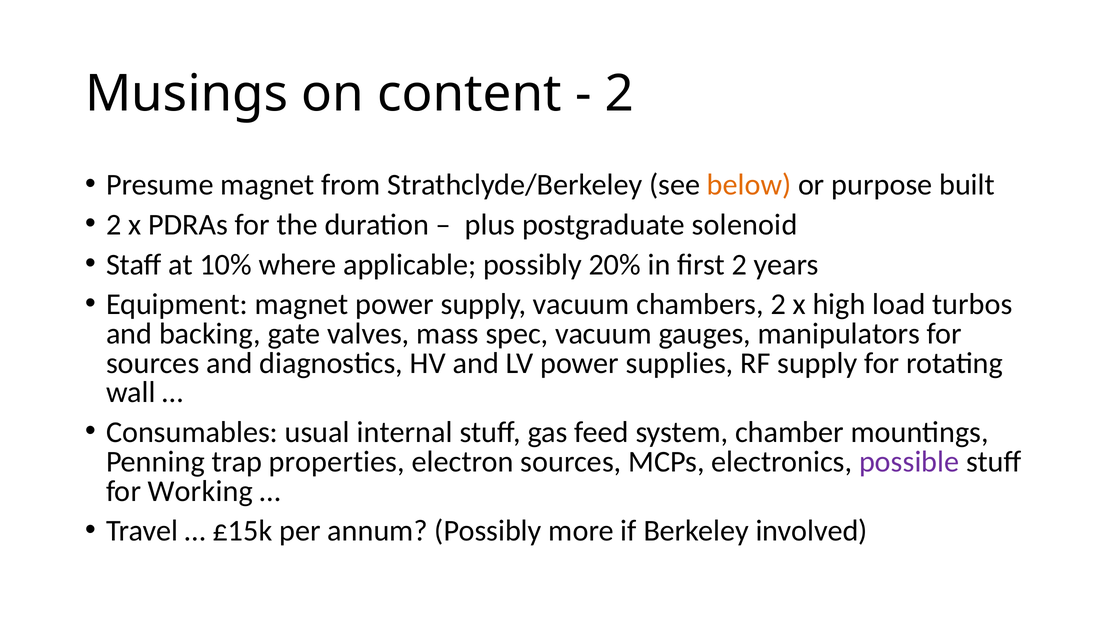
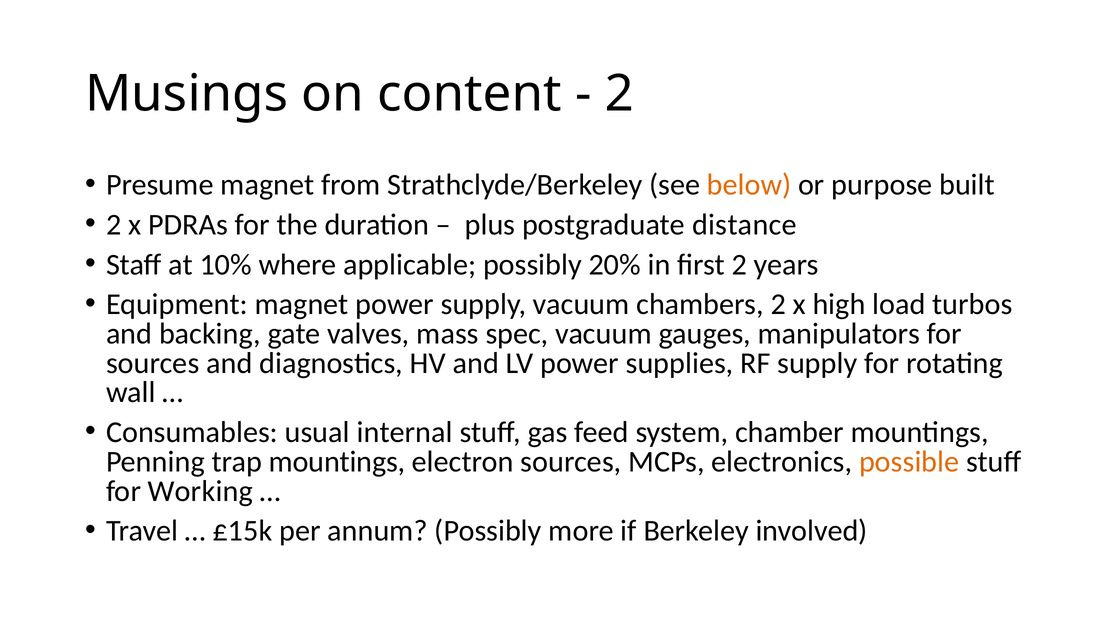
solenoid: solenoid -> distance
trap properties: properties -> mountings
possible colour: purple -> orange
